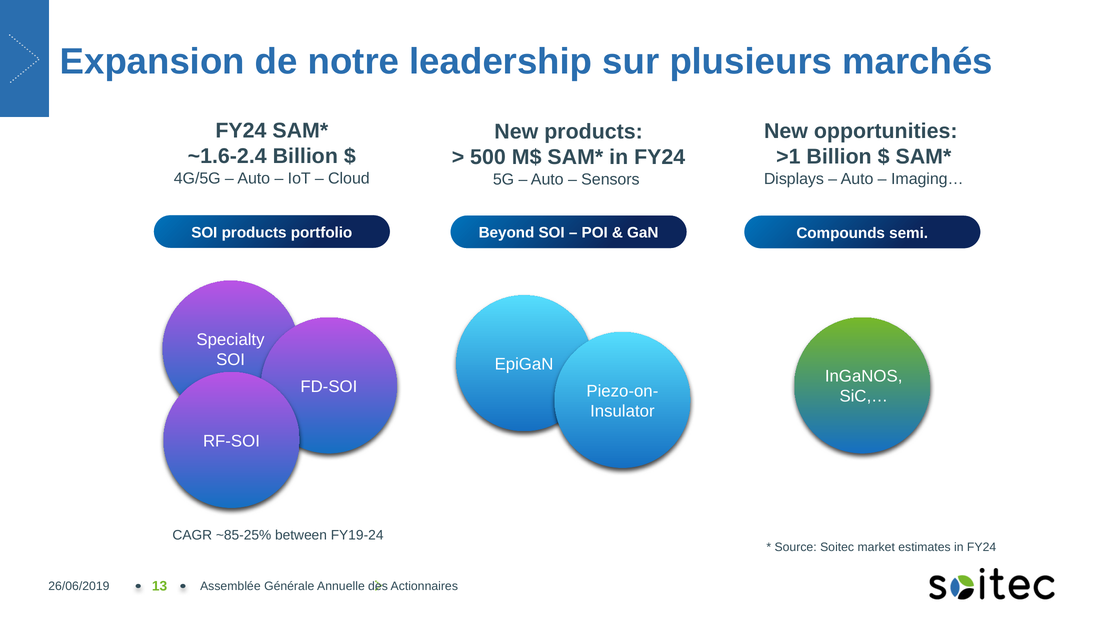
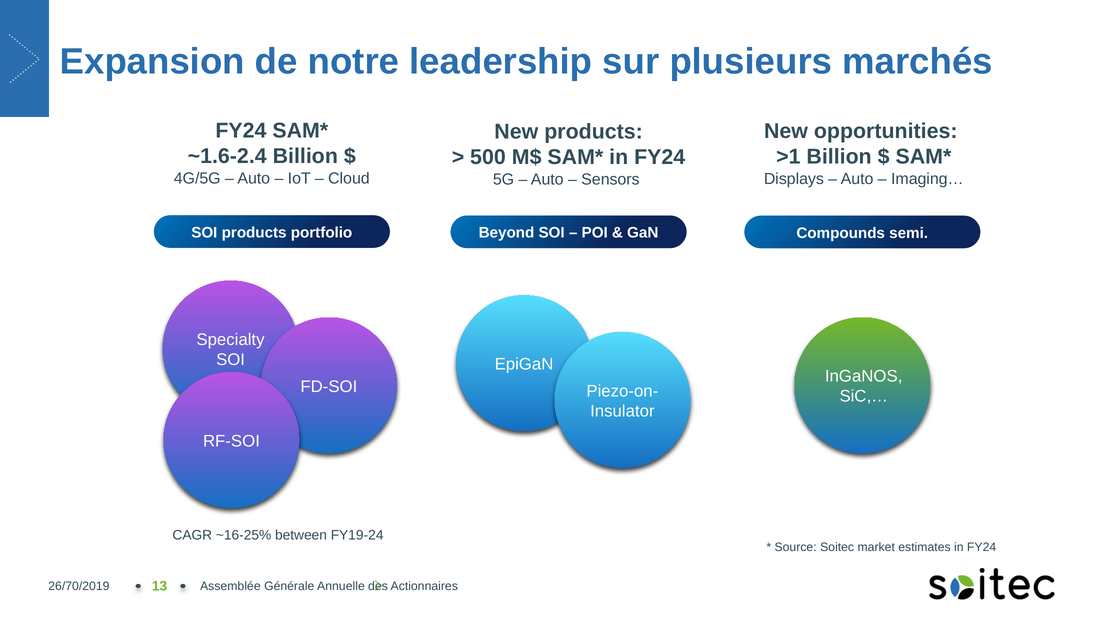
~85-25%: ~85-25% -> ~16-25%
26/06/2019: 26/06/2019 -> 26/70/2019
